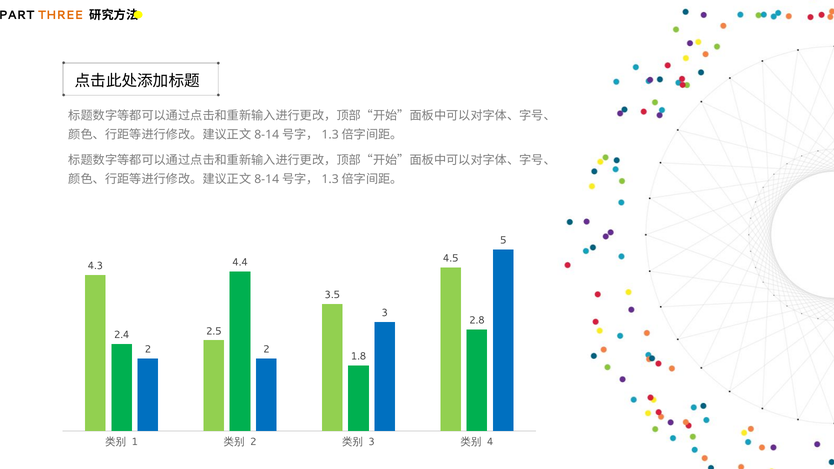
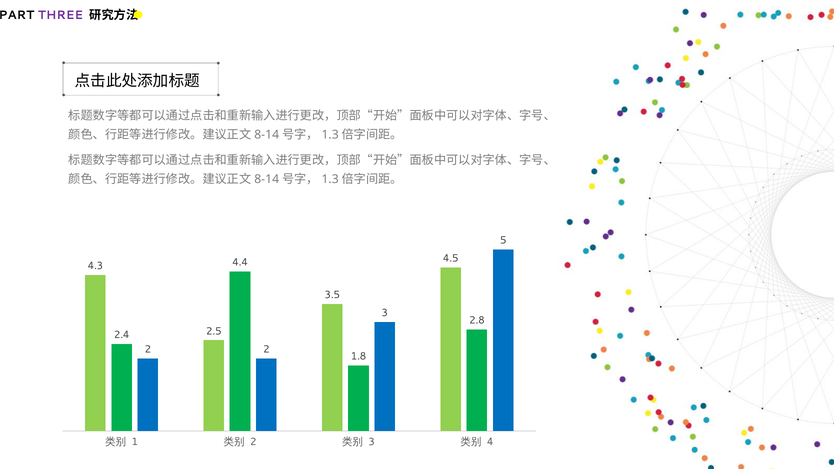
THREE colour: orange -> purple
